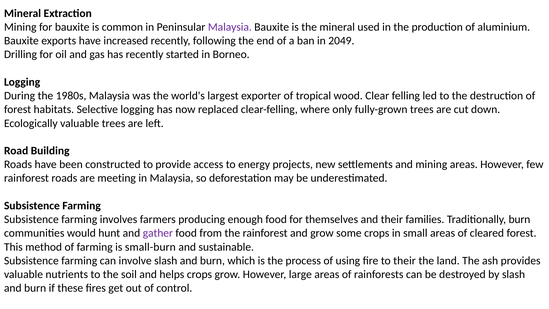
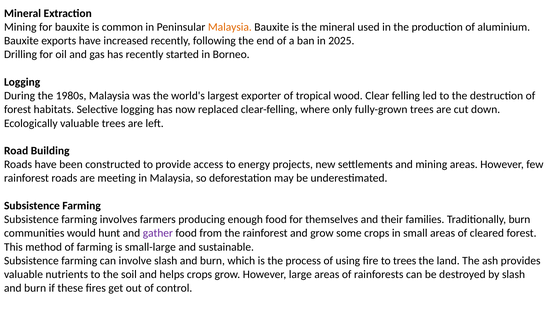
Malaysia at (230, 27) colour: purple -> orange
2049: 2049 -> 2025
small-burn: small-burn -> small-large
to their: their -> trees
